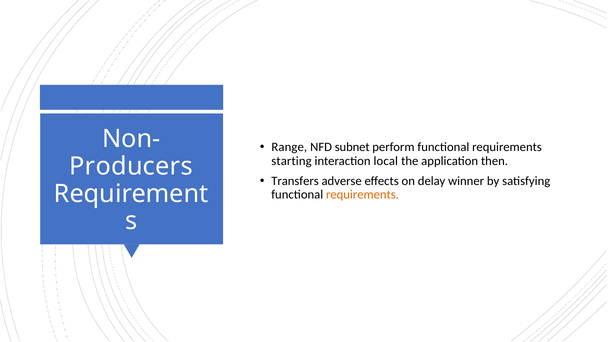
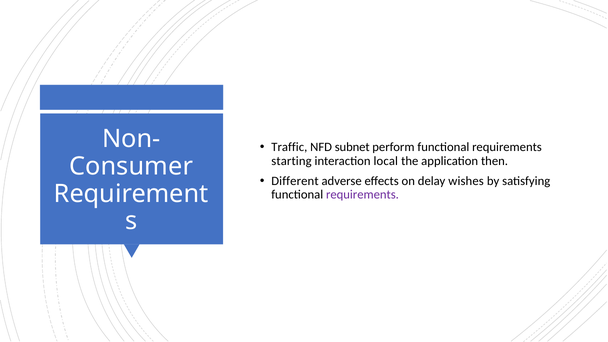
Range: Range -> Traffic
Producers: Producers -> Consumer
Transfers: Transfers -> Different
winner: winner -> wishes
requirements at (362, 195) colour: orange -> purple
